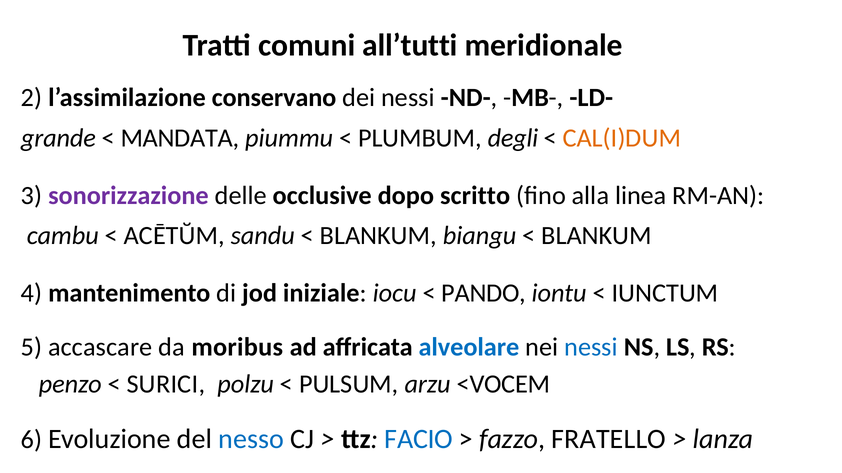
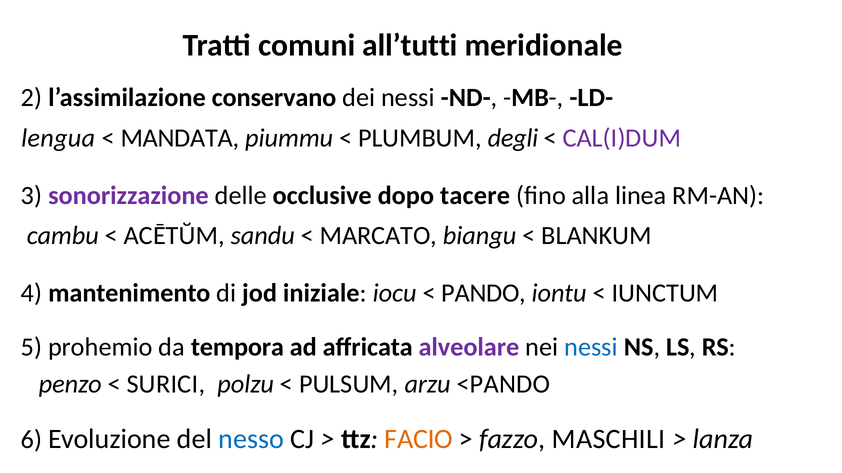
grande: grande -> lengua
CAL(I)DUM colour: orange -> purple
scritto: scritto -> tacere
BLANKUM at (378, 236): BLANKUM -> MARCATO
accascare: accascare -> prohemio
moribus: moribus -> tempora
alveolare colour: blue -> purple
<VOCEM: <VOCEM -> <PANDO
FACIO colour: blue -> orange
FRATELLO: FRATELLO -> MASCHILI
